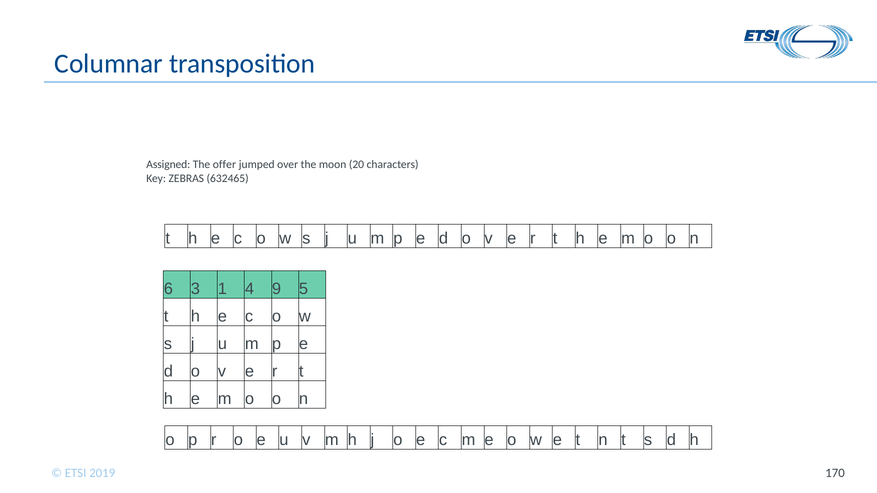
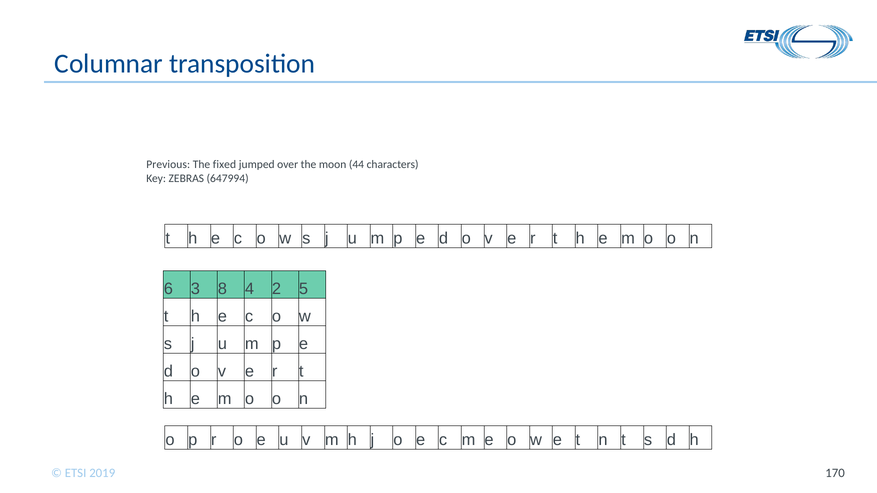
Assigned: Assigned -> Previous
offer: offer -> fixed
20: 20 -> 44
632465: 632465 -> 647994
1: 1 -> 8
9: 9 -> 2
